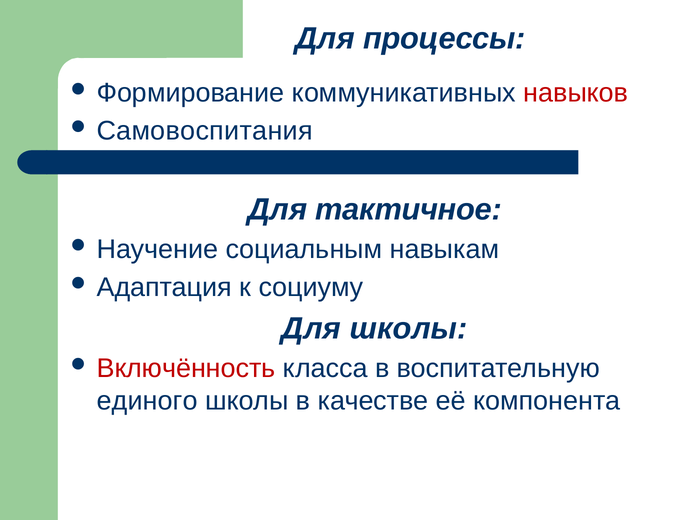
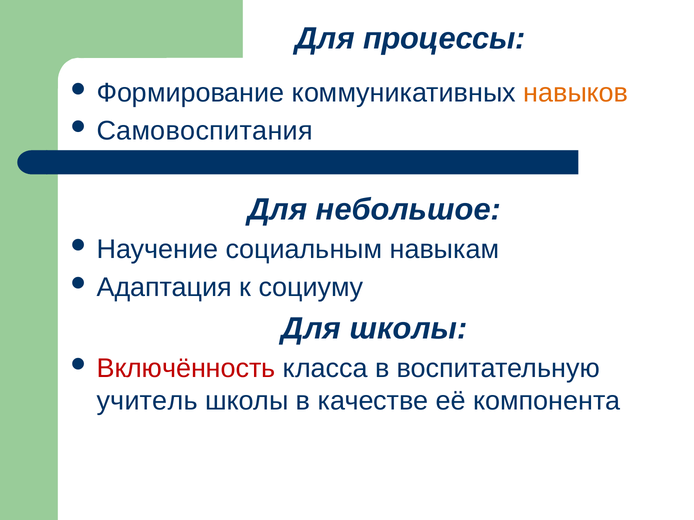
навыков colour: red -> orange
тактичное: тактичное -> небольшое
единого: единого -> учитель
